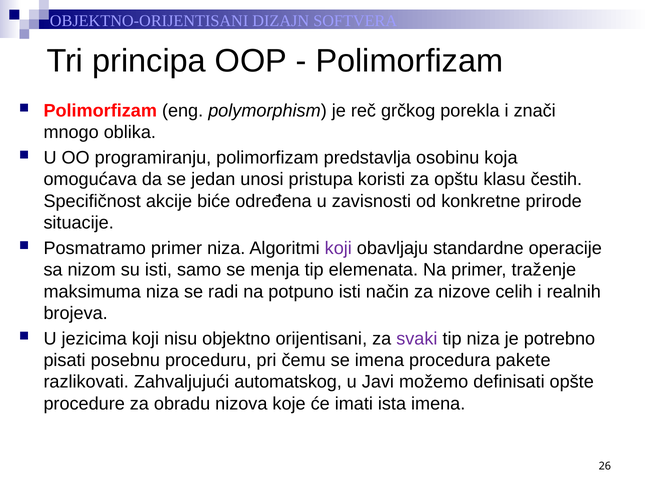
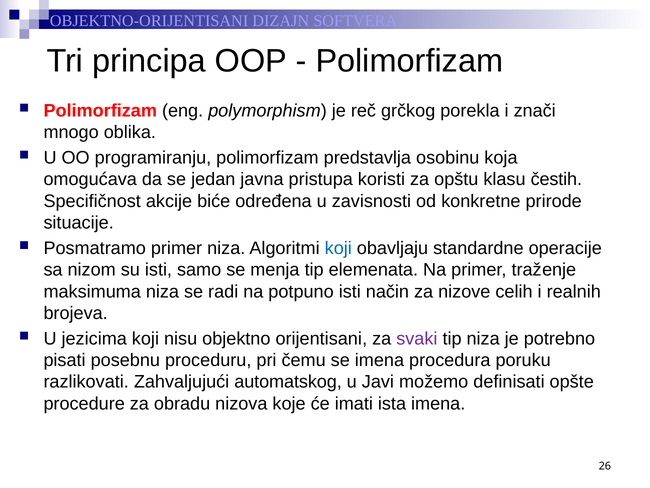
unosi: unosi -> javna
koji at (338, 248) colour: purple -> blue
pakete: pakete -> poruku
